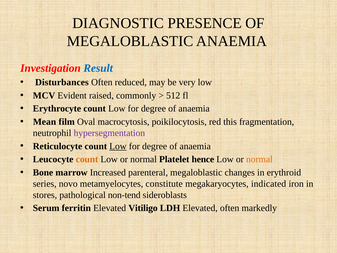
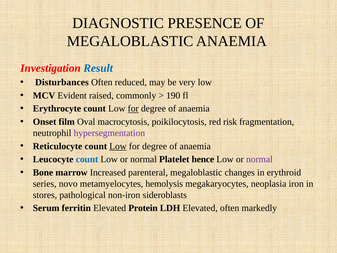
512: 512 -> 190
for at (133, 109) underline: none -> present
Mean: Mean -> Onset
this: this -> risk
count at (87, 159) colour: orange -> blue
normal at (259, 159) colour: orange -> purple
constitute: constitute -> hemolysis
indicated: indicated -> neoplasia
non-tend: non-tend -> non-iron
Vitiligo: Vitiligo -> Protein
